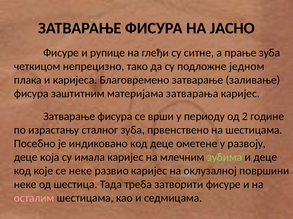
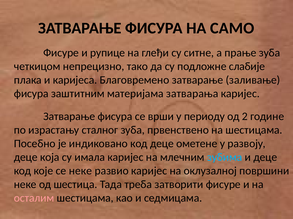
ЈАСНО: ЈАСНО -> САМО
једном: једном -> слабије
зубима colour: light green -> light blue
